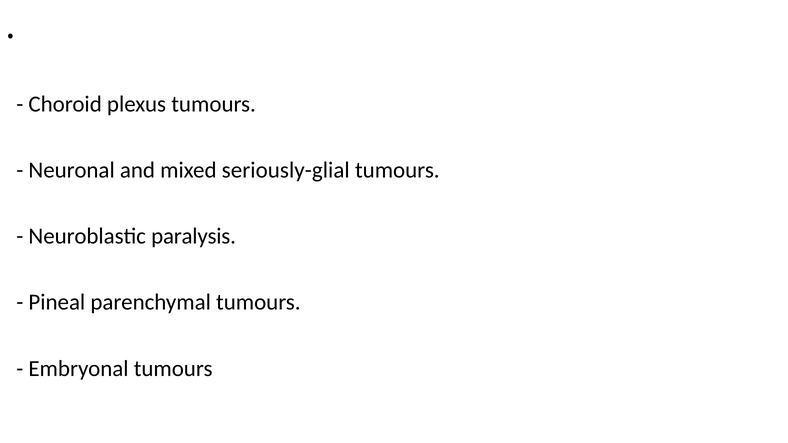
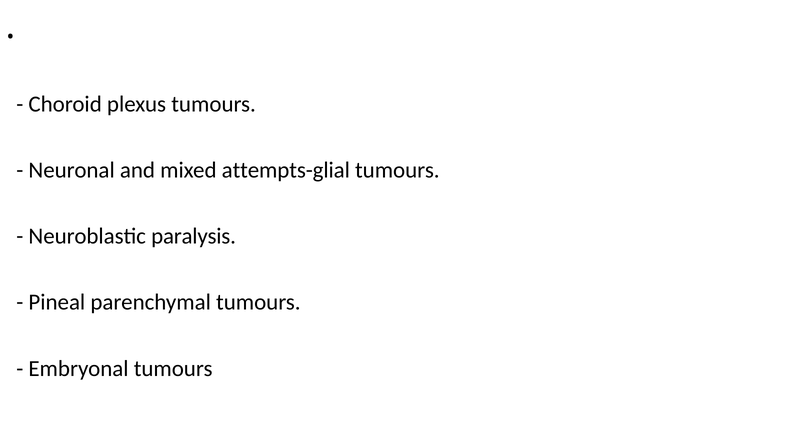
seriously-glial: seriously-glial -> attempts-glial
